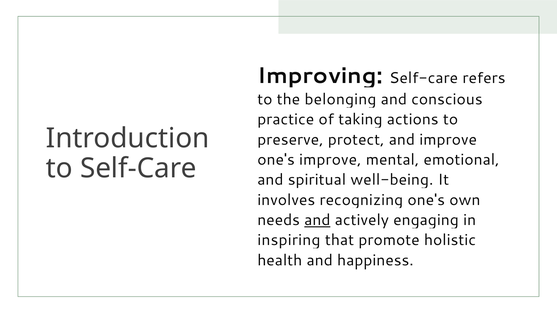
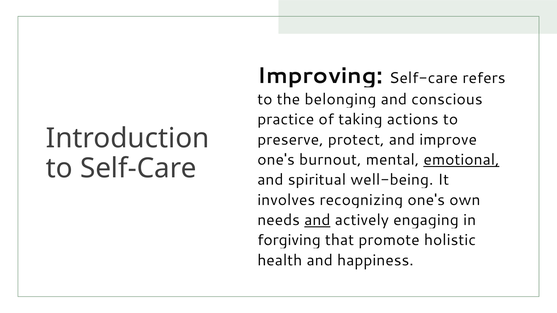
one's improve: improve -> burnout
emotional underline: none -> present
inspiring: inspiring -> forgiving
